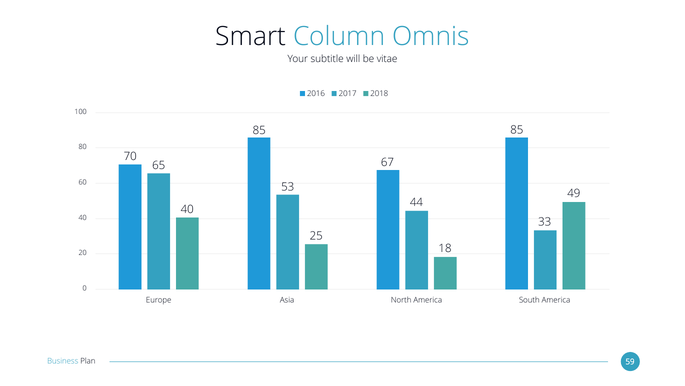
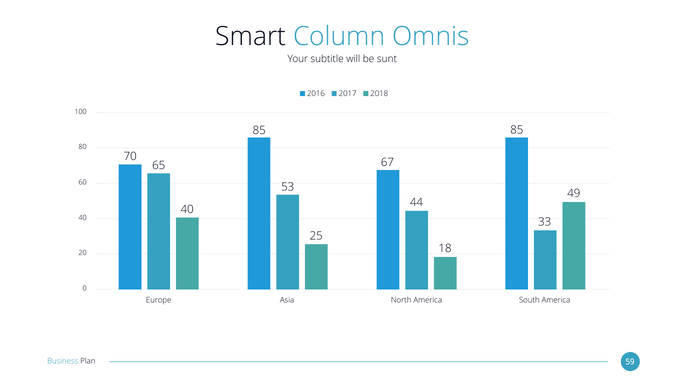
vitae: vitae -> sunt
